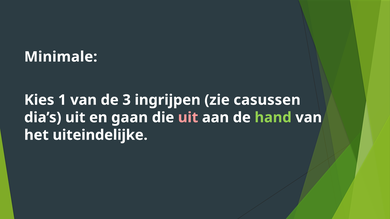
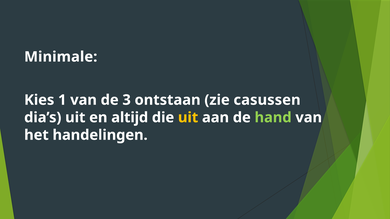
ingrijpen: ingrijpen -> ontstaan
gaan: gaan -> altijd
uit at (188, 118) colour: pink -> yellow
uiteindelijke: uiteindelijke -> handelingen
